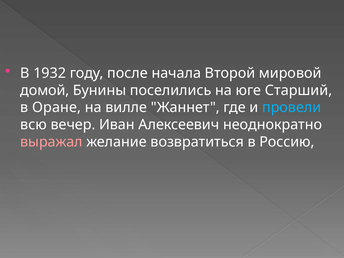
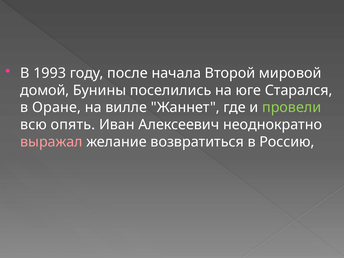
1932: 1932 -> 1993
Старший: Старший -> Старался
провели colour: light blue -> light green
вечер: вечер -> опять
